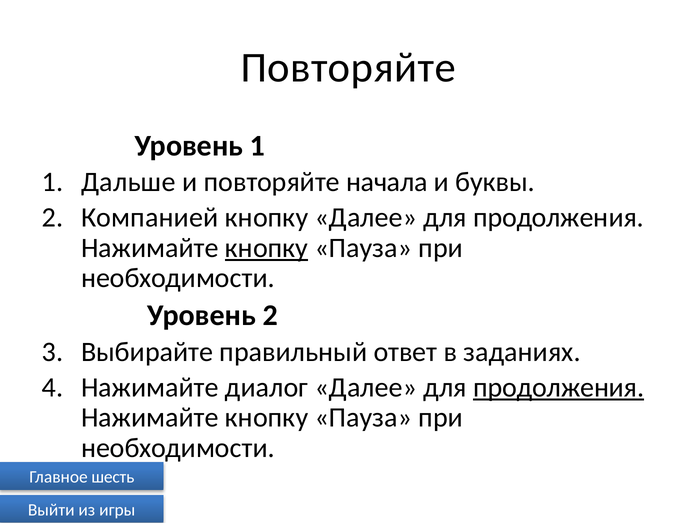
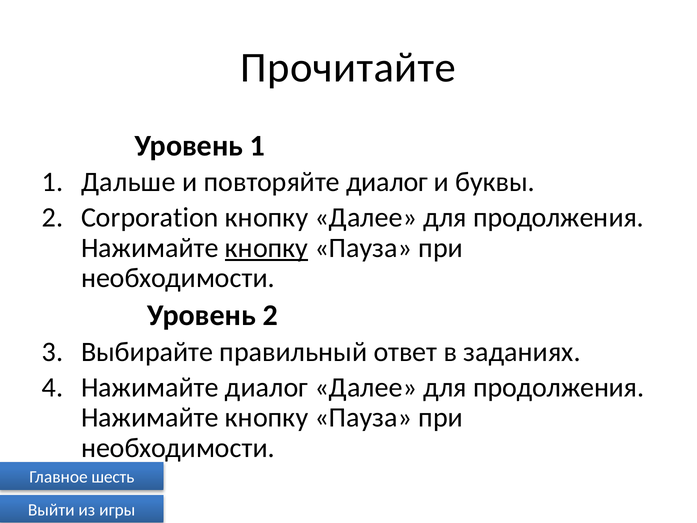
Повторяйте at (348, 67): Повторяйте -> Прочитайте
повторяйте начала: начала -> диалог
Компанией: Компанией -> Corporation
продолжения at (559, 387) underline: present -> none
